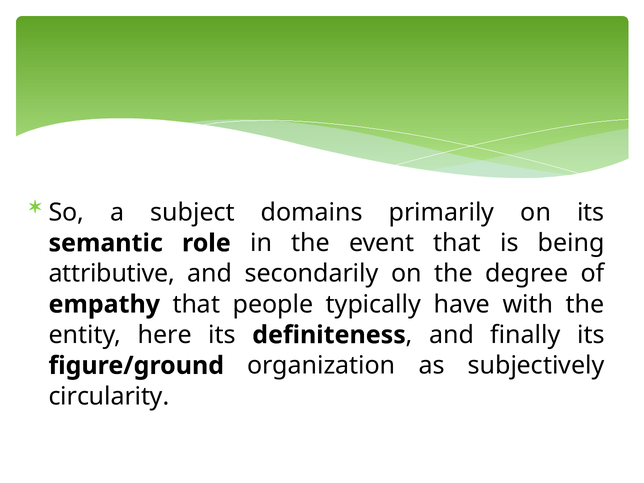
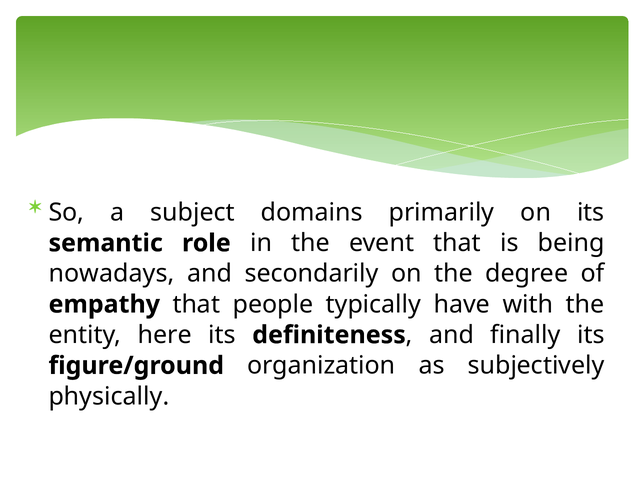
attributive: attributive -> nowadays
circularity: circularity -> physically
